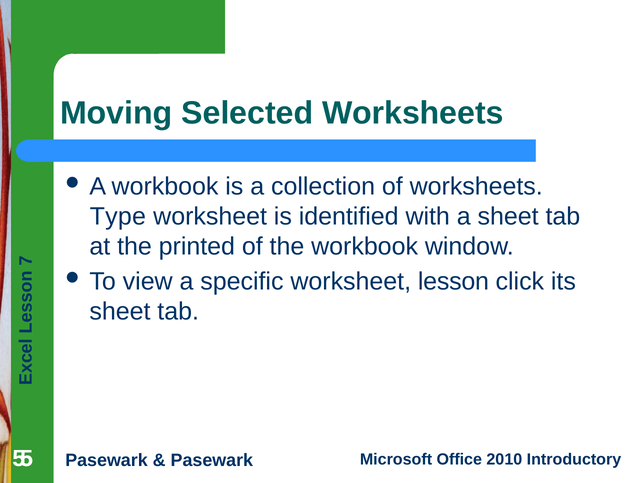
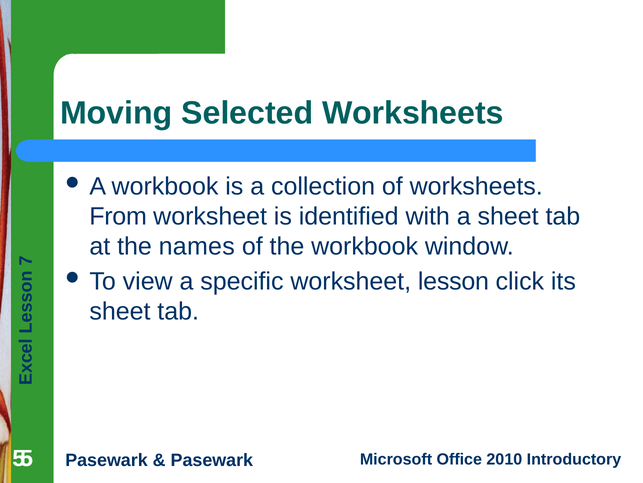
Type: Type -> From
printed: printed -> names
